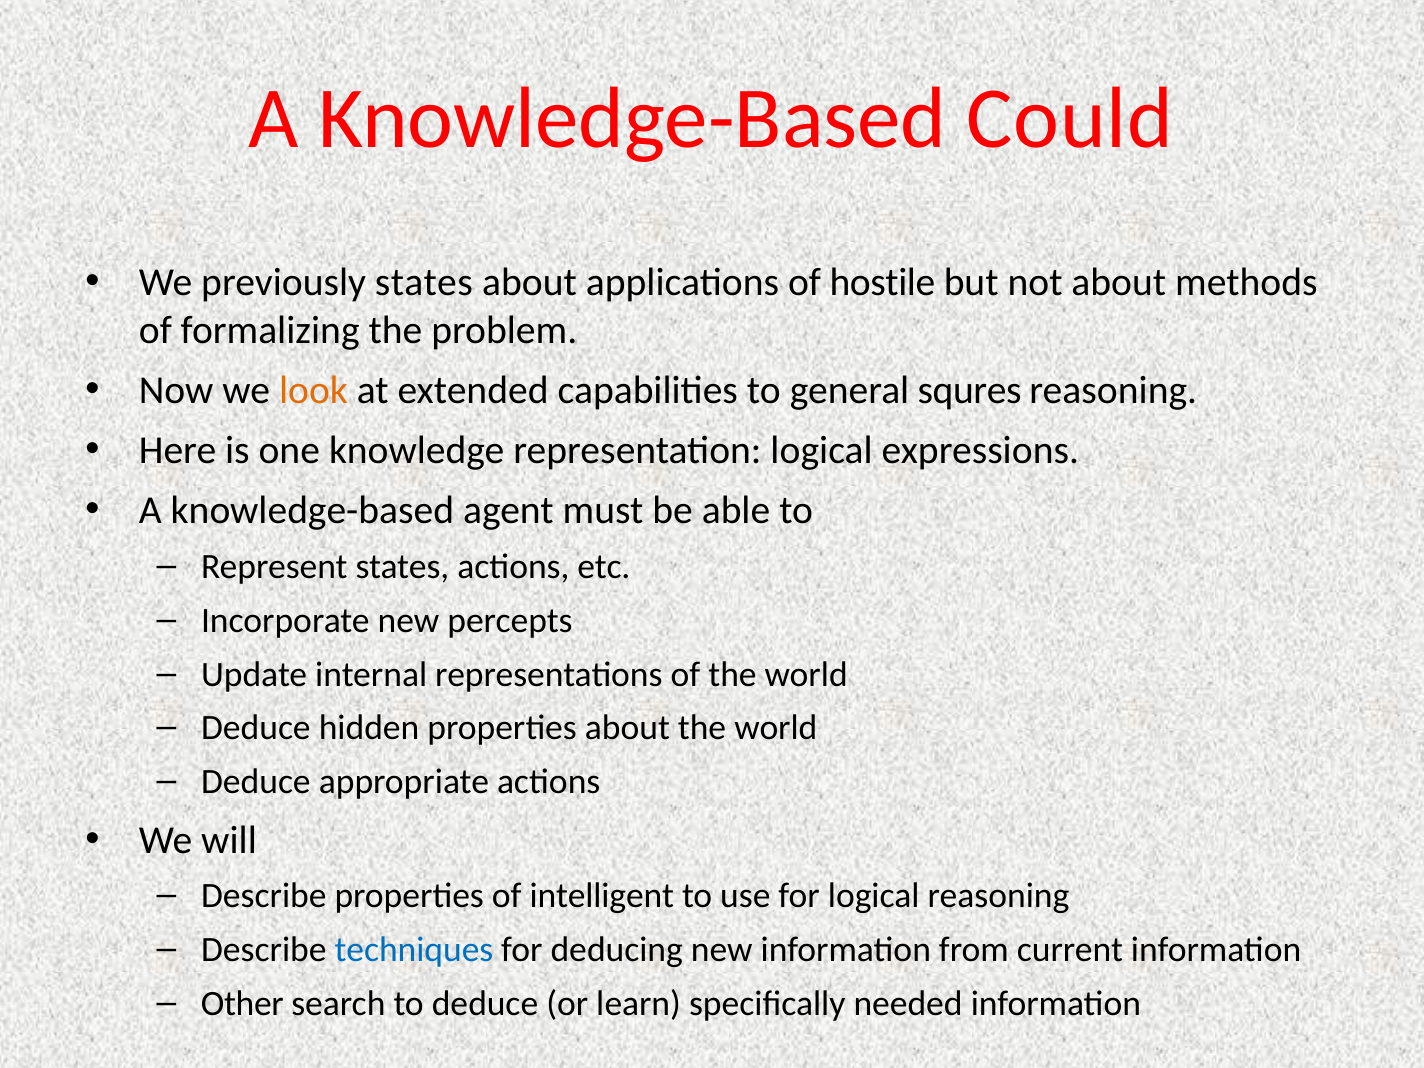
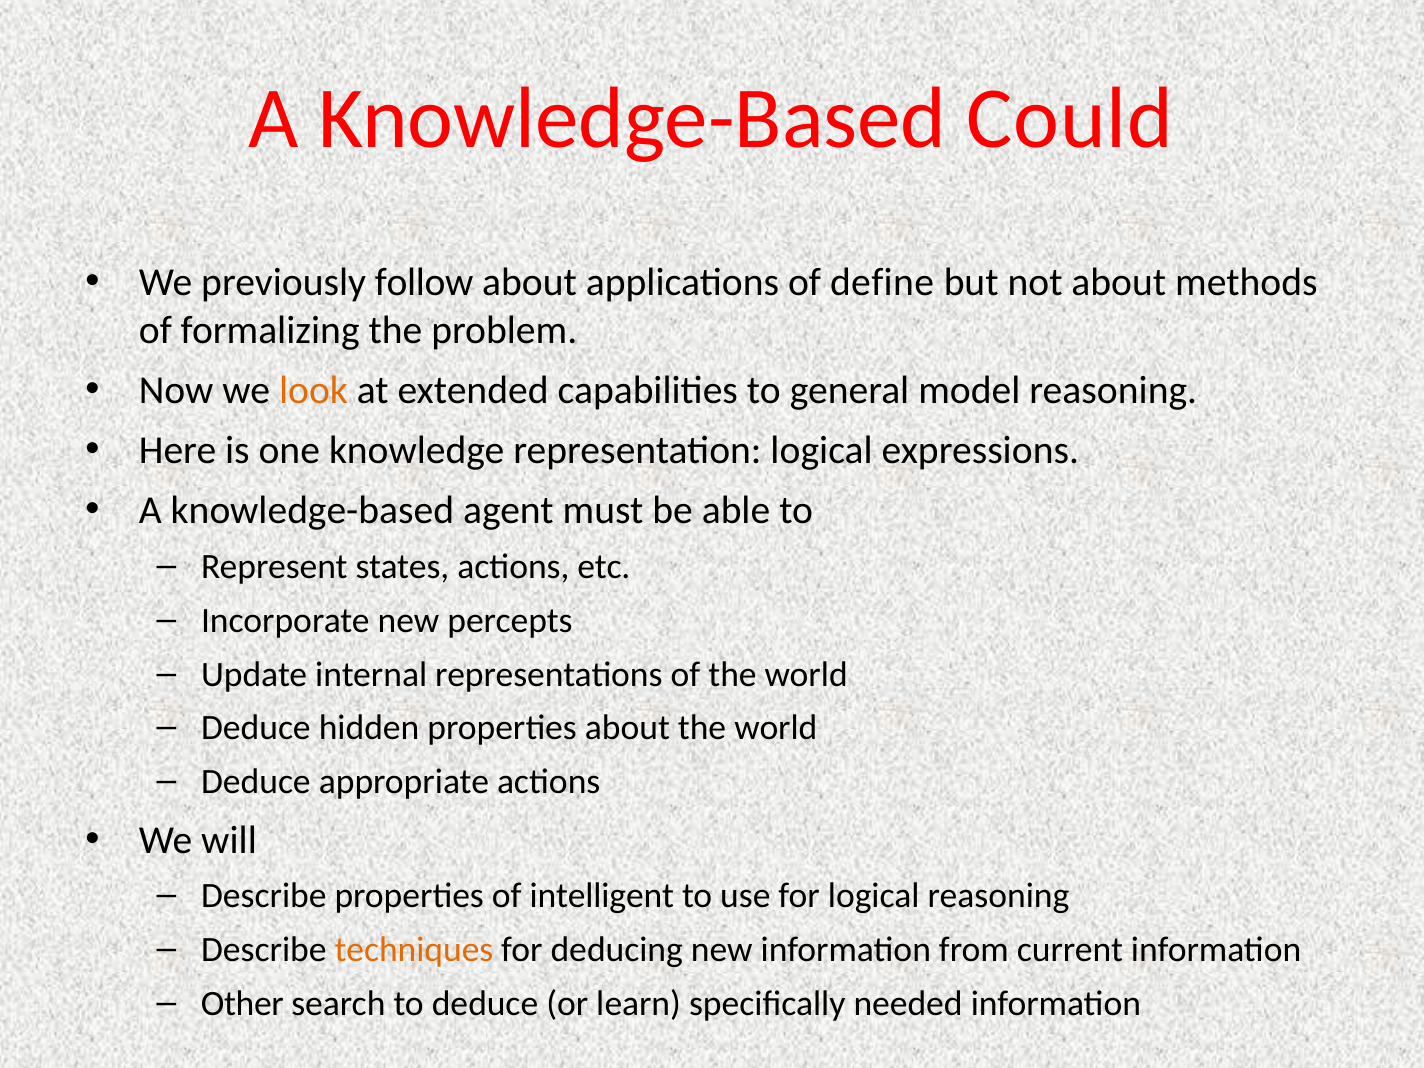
previously states: states -> follow
hostile: hostile -> define
squres: squres -> model
techniques colour: blue -> orange
